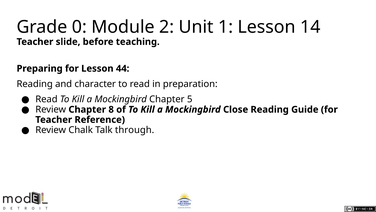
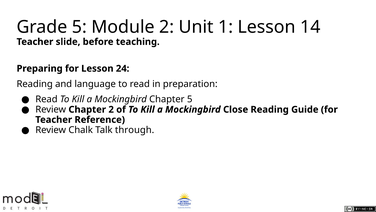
Grade 0: 0 -> 5
44: 44 -> 24
character: character -> language
Chapter 8: 8 -> 2
